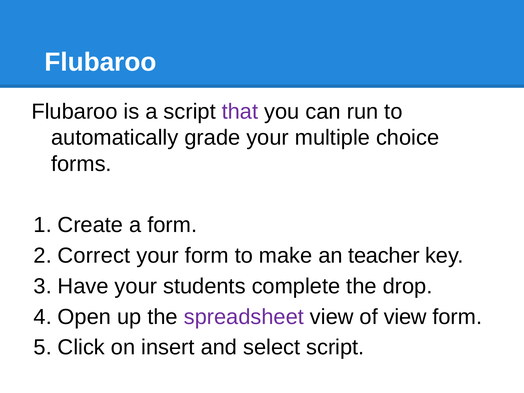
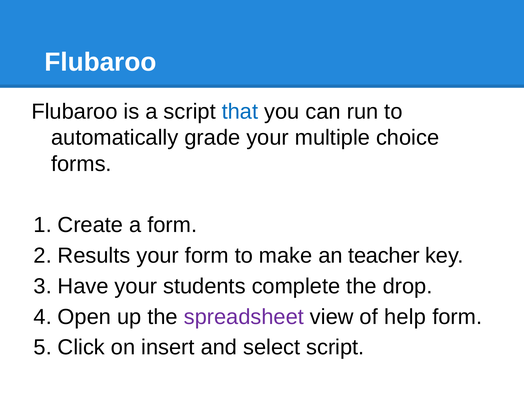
that colour: purple -> blue
Correct: Correct -> Results
of view: view -> help
